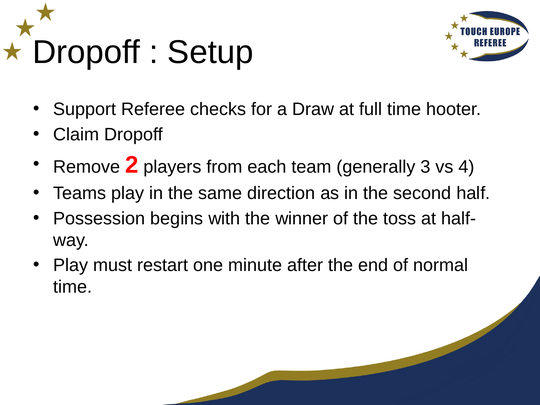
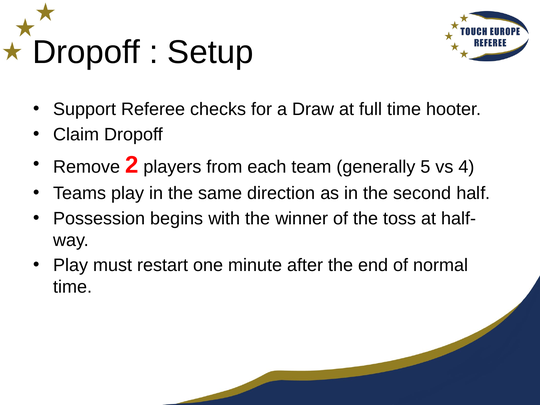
3: 3 -> 5
